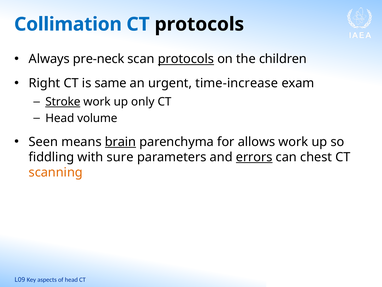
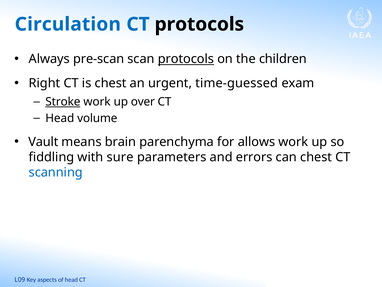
Collimation: Collimation -> Circulation
pre-neck: pre-neck -> pre-scan
is same: same -> chest
time-increase: time-increase -> time-guessed
only: only -> over
Seen: Seen -> Vault
brain underline: present -> none
errors underline: present -> none
scanning colour: orange -> blue
